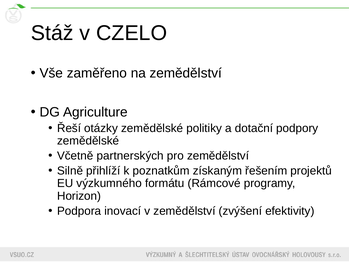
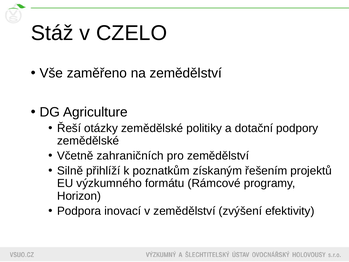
partnerských: partnerských -> zahraničních
